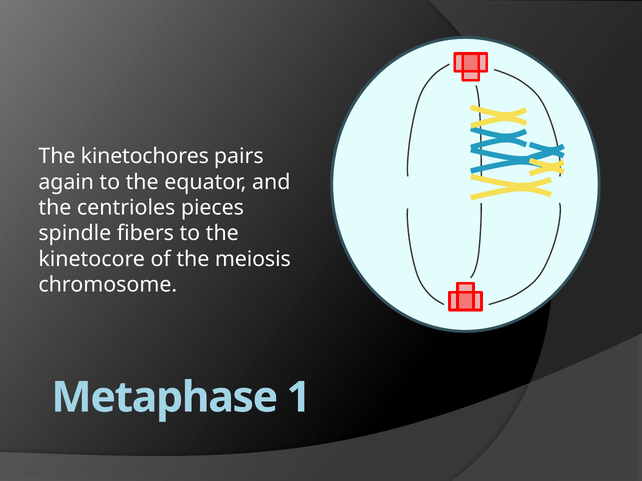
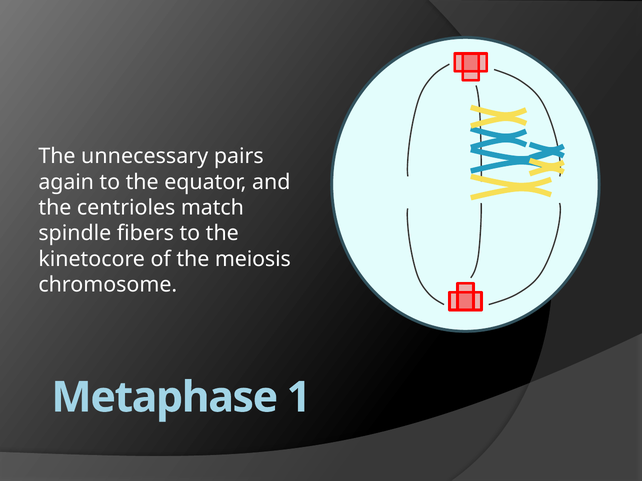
kinetochores: kinetochores -> unnecessary
pieces: pieces -> match
